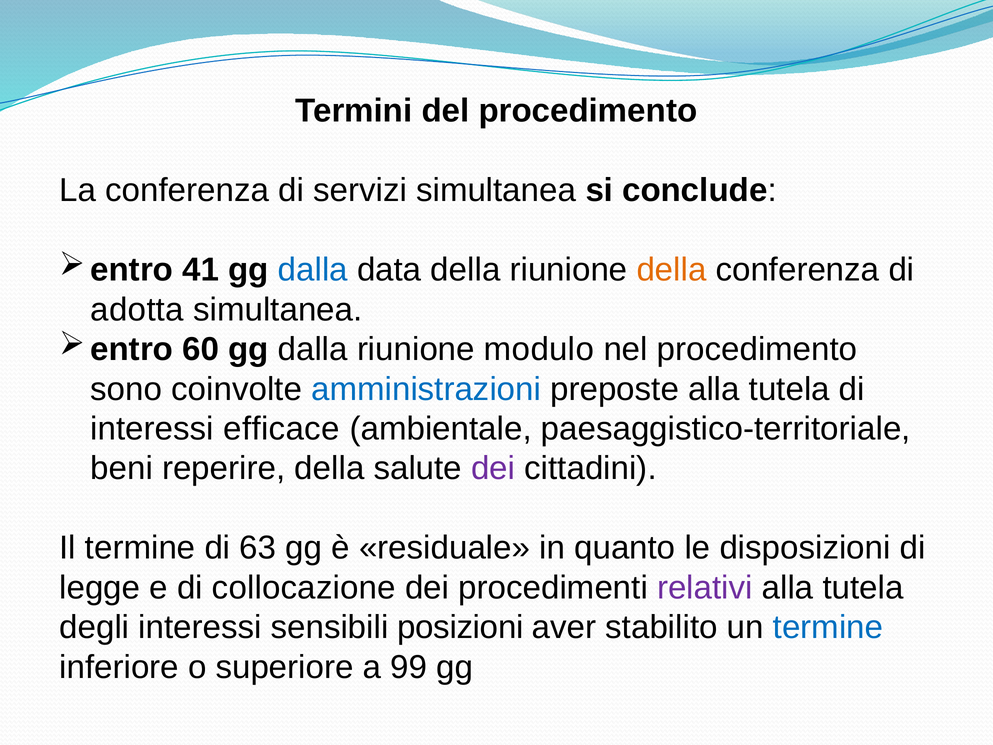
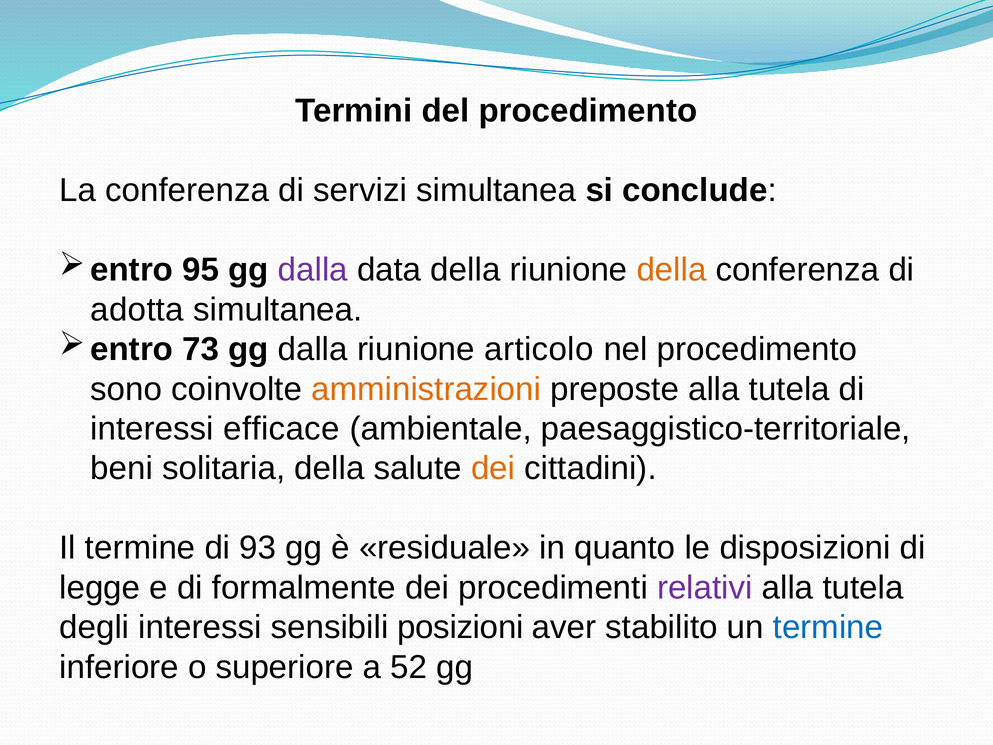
41: 41 -> 95
dalla at (313, 270) colour: blue -> purple
60: 60 -> 73
modulo: modulo -> articolo
amministrazioni colour: blue -> orange
reperire: reperire -> solitaria
dei at (493, 468) colour: purple -> orange
63: 63 -> 93
collocazione: collocazione -> formalmente
99: 99 -> 52
